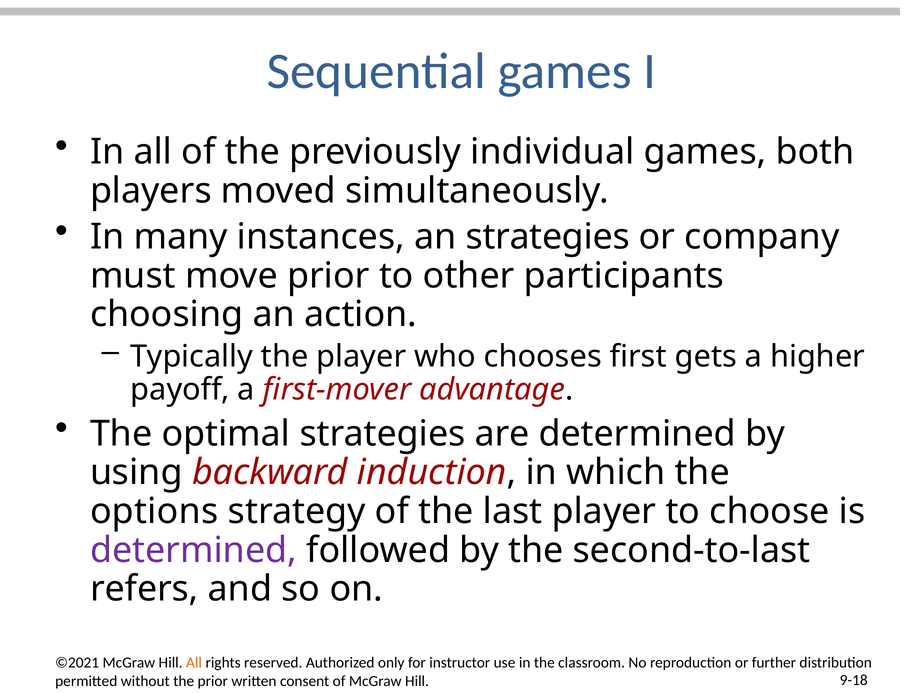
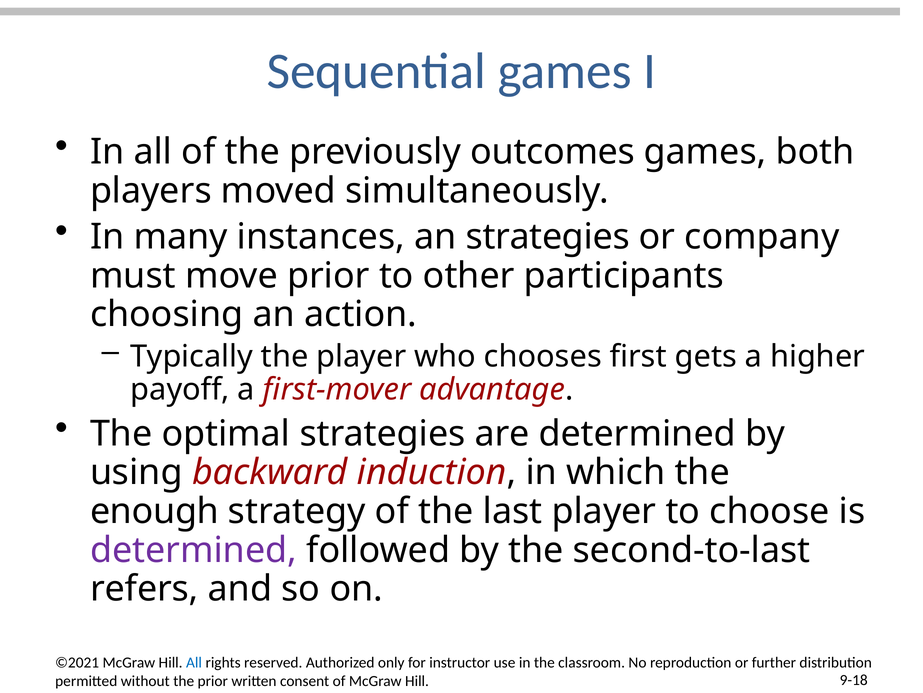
individual: individual -> outcomes
options: options -> enough
All at (194, 662) colour: orange -> blue
